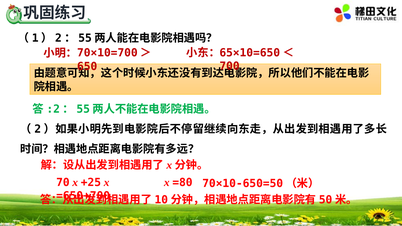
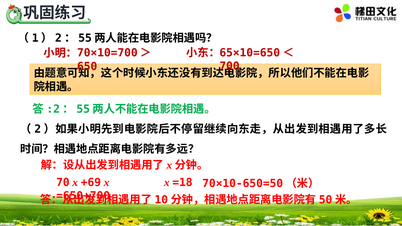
=80: =80 -> =18
+25: +25 -> +69
